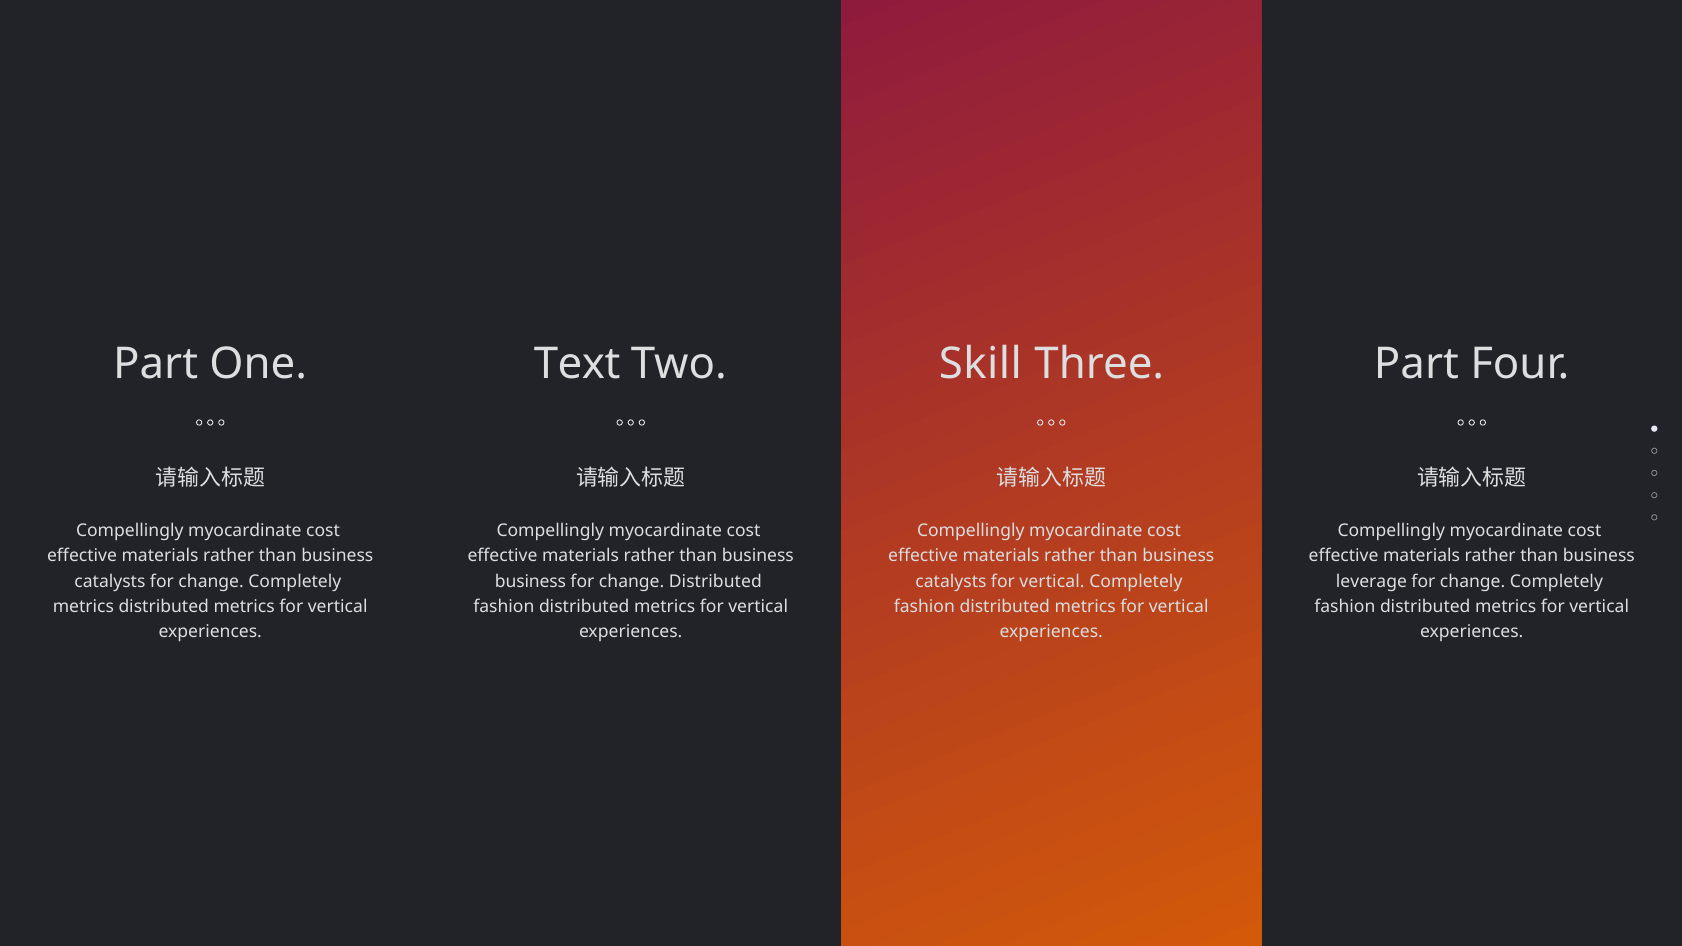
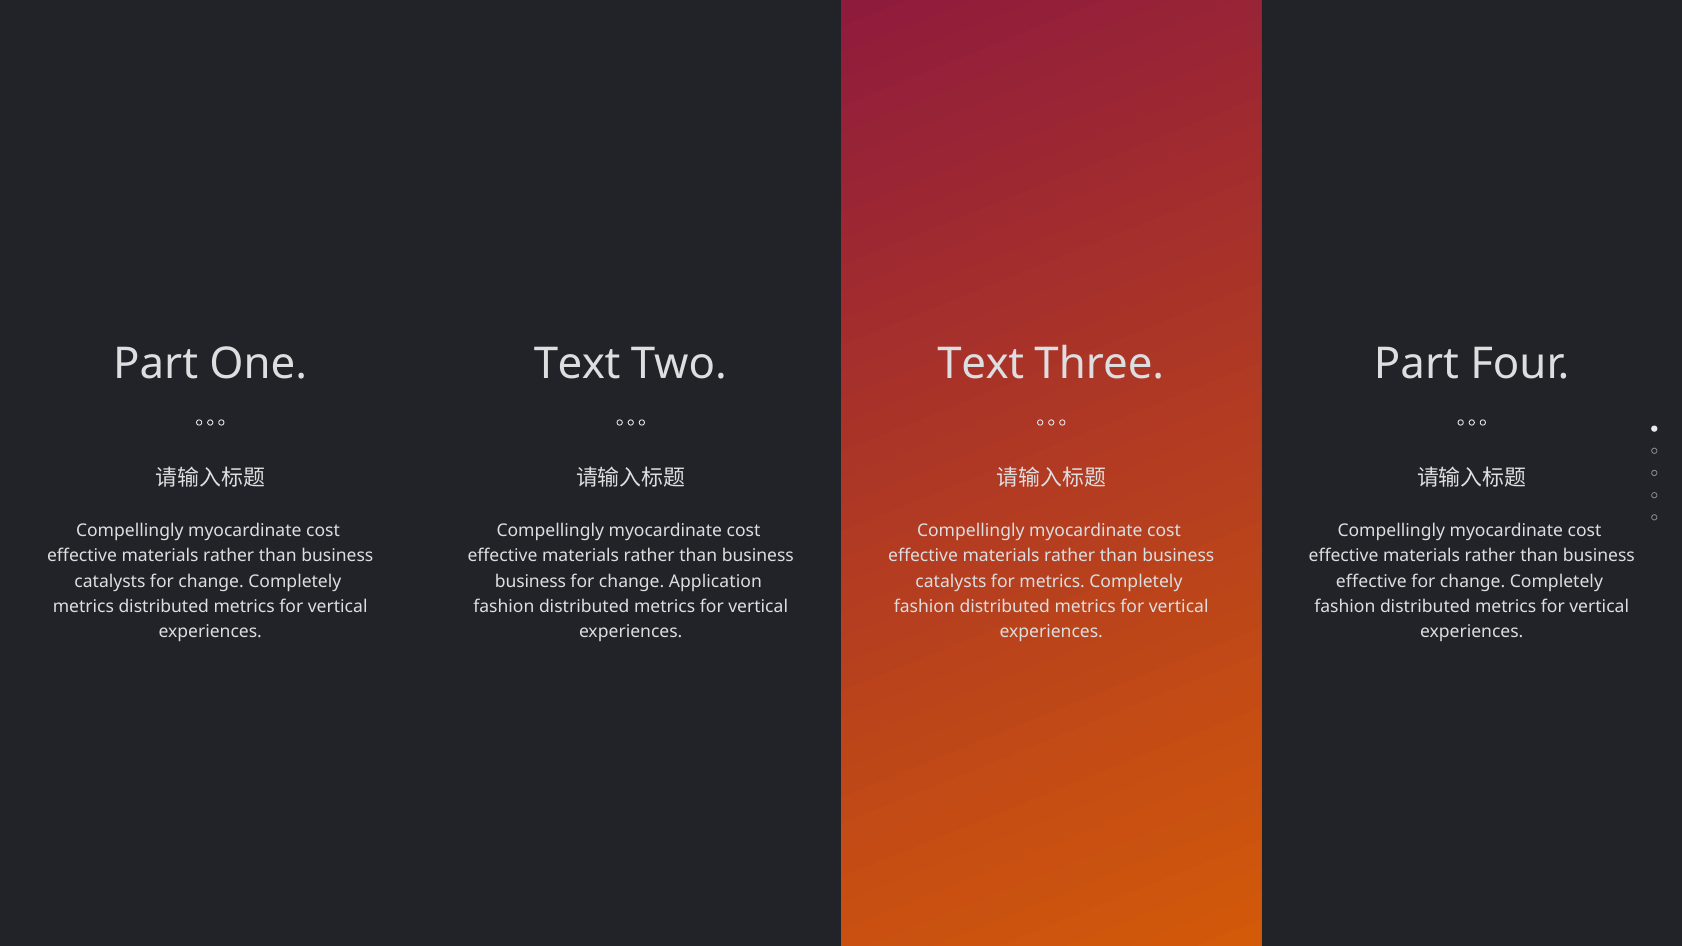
Skill at (980, 364): Skill -> Text
change Distributed: Distributed -> Application
catalysts for vertical: vertical -> metrics
leverage at (1371, 581): leverage -> effective
